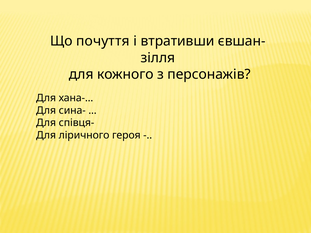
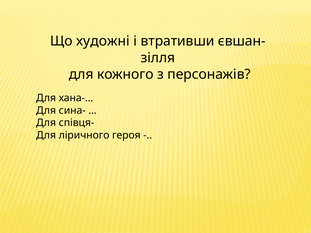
почуття: почуття -> художні
